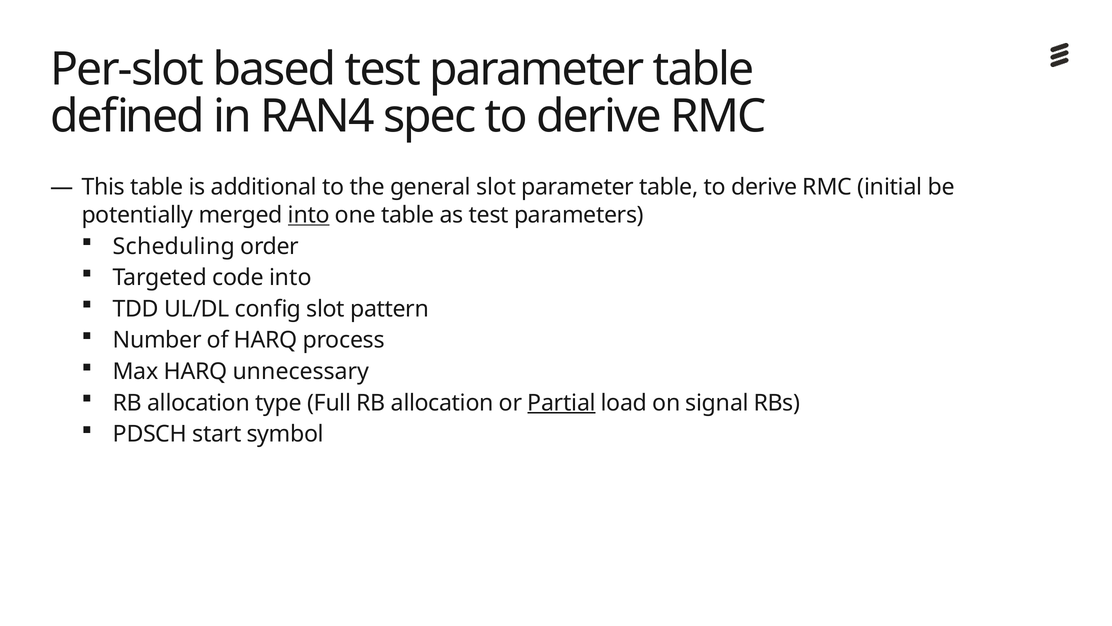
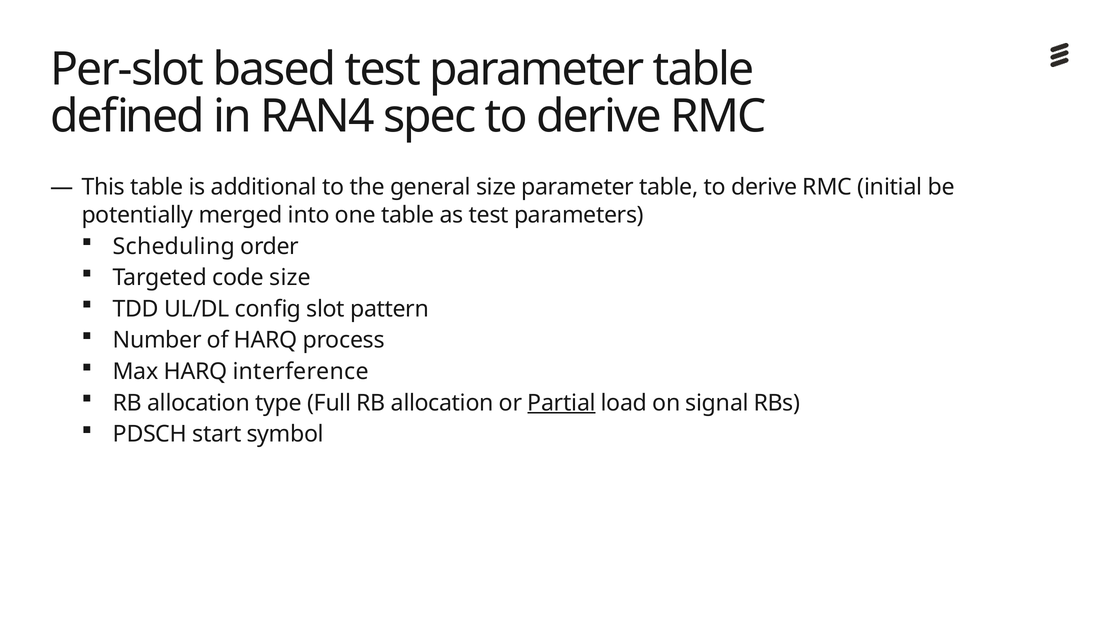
general slot: slot -> size
into at (309, 215) underline: present -> none
code into: into -> size
unnecessary: unnecessary -> interference
